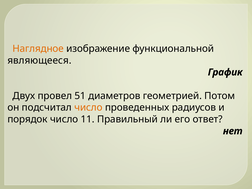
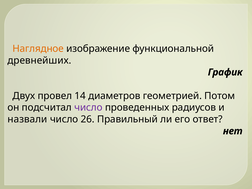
являющееся: являющееся -> древнейших
51: 51 -> 14
число at (88, 108) colour: orange -> purple
порядок: порядок -> назвали
11: 11 -> 26
